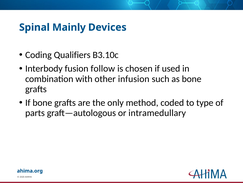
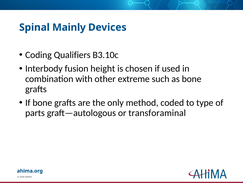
follow: follow -> height
infusion: infusion -> extreme
intramedullary: intramedullary -> transforaminal
